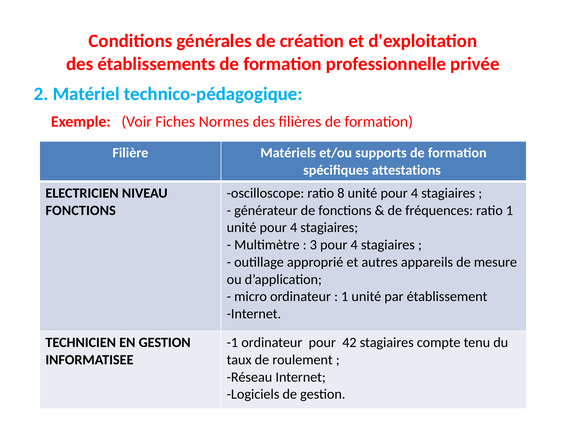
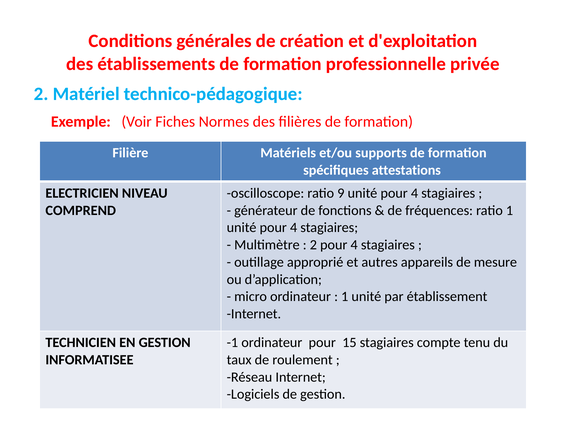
8: 8 -> 9
FONCTIONS at (81, 211): FONCTIONS -> COMPREND
3 at (313, 245): 3 -> 2
42: 42 -> 15
